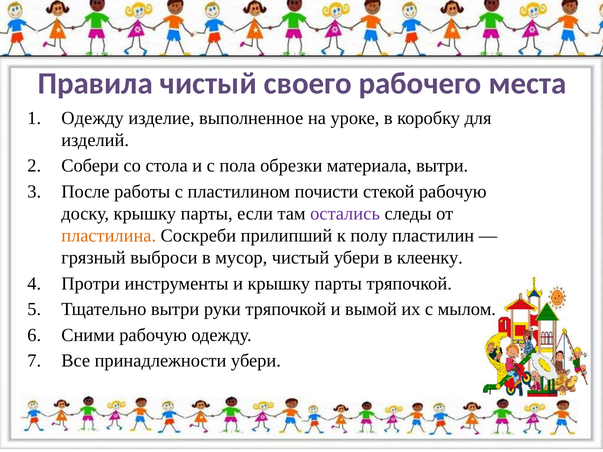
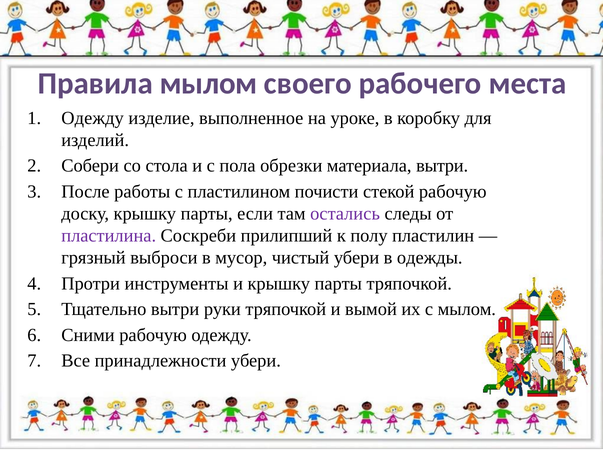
Правила чистый: чистый -> мылом
пластилина colour: orange -> purple
клеенку: клеенку -> одежды
